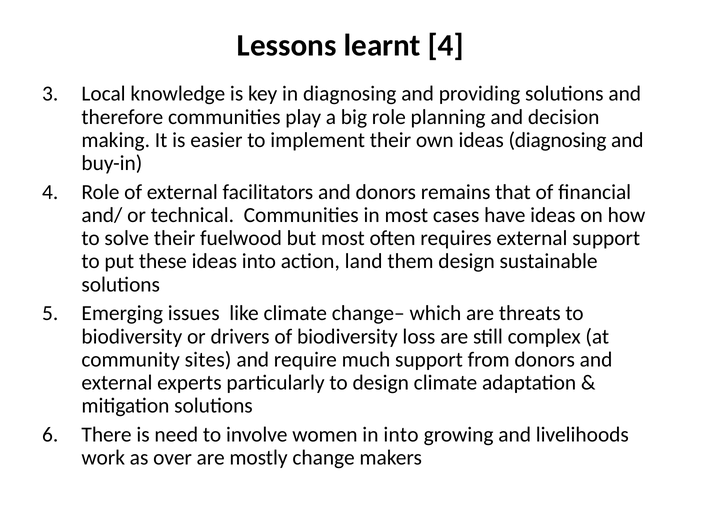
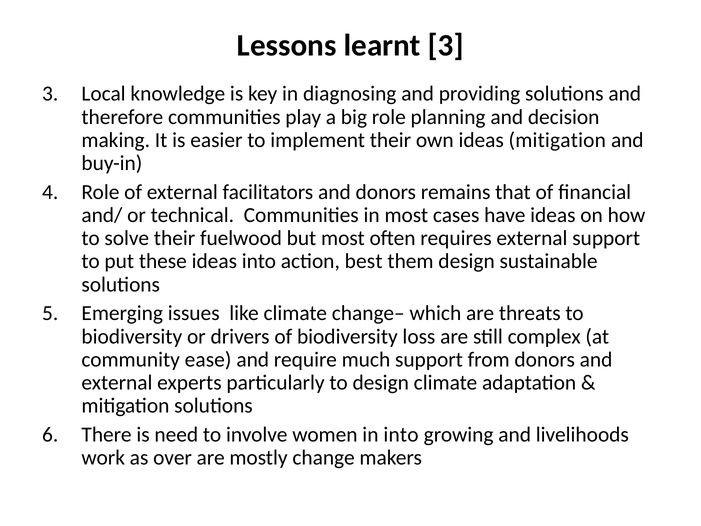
learnt 4: 4 -> 3
ideas diagnosing: diagnosing -> mitigation
land: land -> best
sites: sites -> ease
